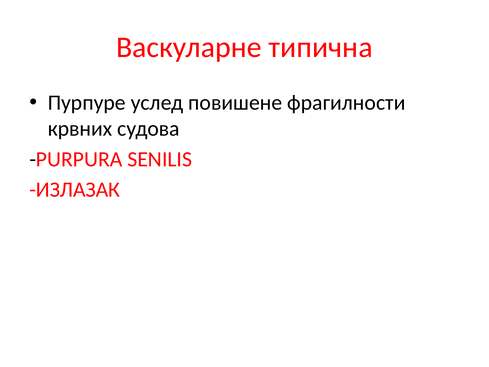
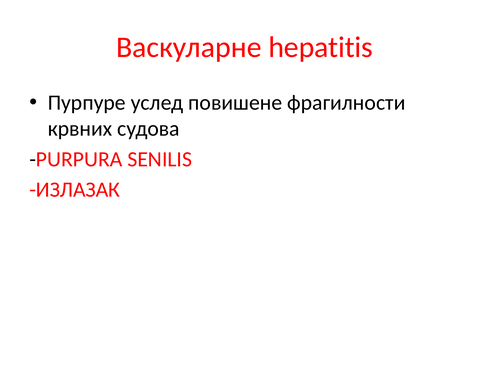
типична: типична -> hepatitis
